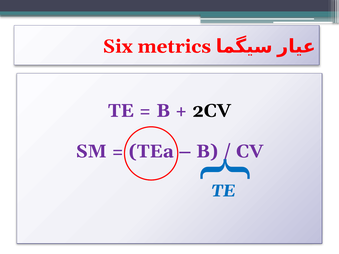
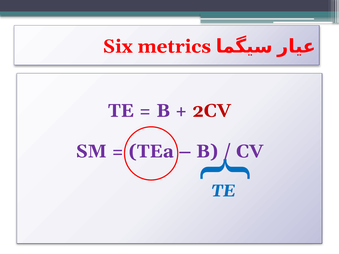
2CV colour: black -> red
